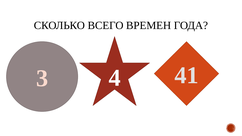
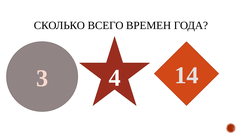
41: 41 -> 14
